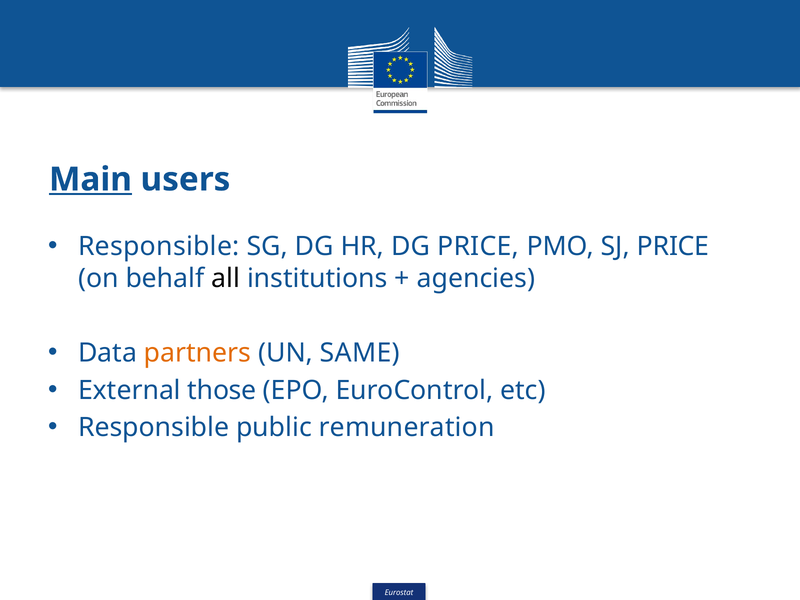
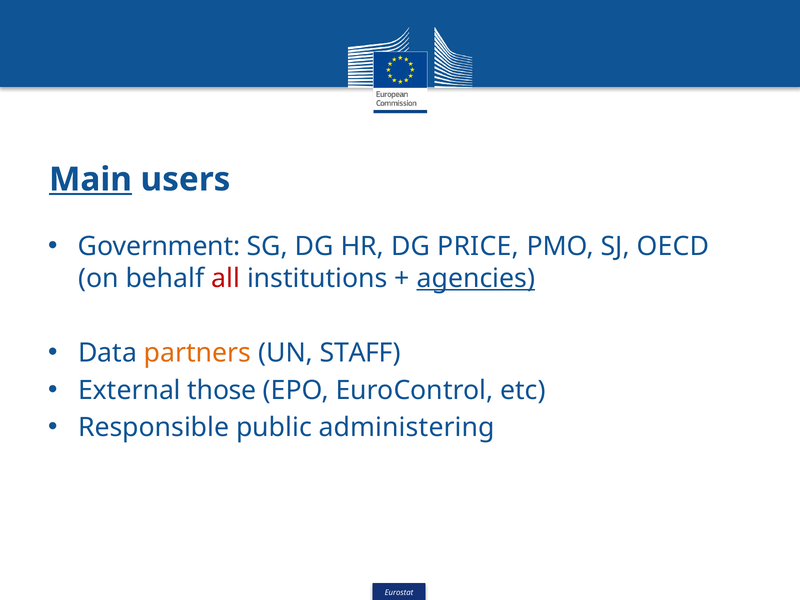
Responsible at (159, 246): Responsible -> Government
SJ PRICE: PRICE -> OECD
all colour: black -> red
agencies underline: none -> present
SAME: SAME -> STAFF
remuneration: remuneration -> administering
